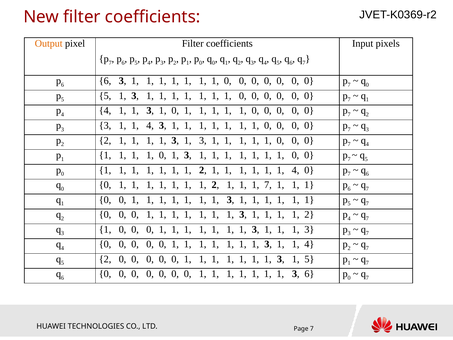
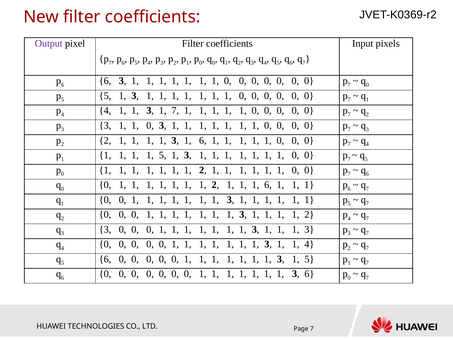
Output colour: orange -> purple
1 3 1 0: 0 -> 7
4 at (150, 125): 4 -> 0
3 1 3: 3 -> 6
0 at (163, 155): 0 -> 5
4 at (296, 170): 4 -> 0
1 1 7: 7 -> 6
1 at (105, 229): 1 -> 3
5 2: 2 -> 6
